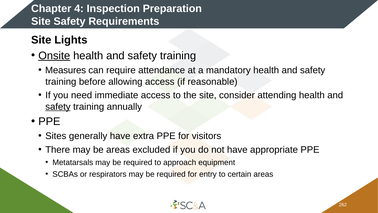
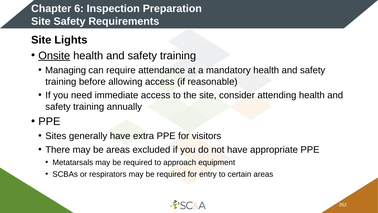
4: 4 -> 6
Measures: Measures -> Managing
safety at (58, 107) underline: present -> none
